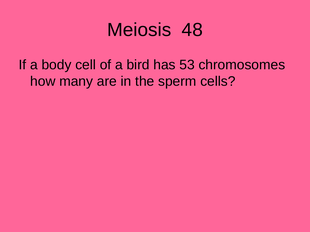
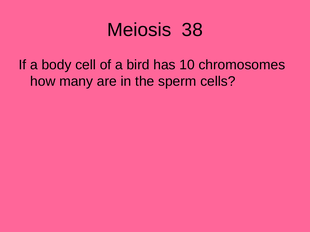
48: 48 -> 38
53: 53 -> 10
